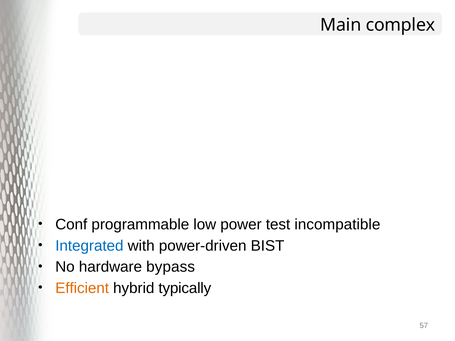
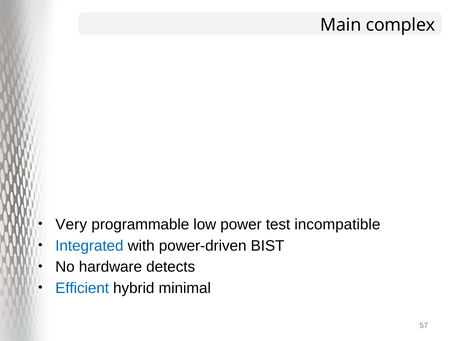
Conf: Conf -> Very
bypass: bypass -> detects
Efficient colour: orange -> blue
typically: typically -> minimal
